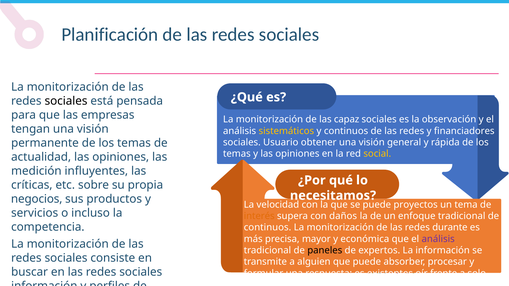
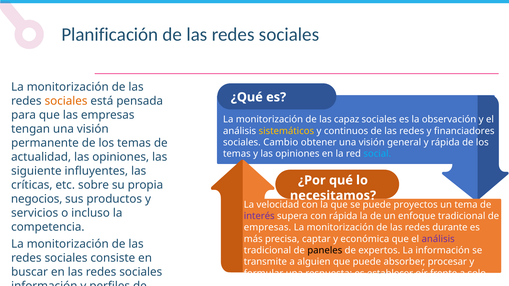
sociales at (66, 101) colour: black -> orange
Usuario: Usuario -> Cambio
social at (377, 154) colour: yellow -> light blue
medición: medición -> siguiente
interés colour: orange -> purple
con daños: daños -> rápida
continuos at (268, 228): continuos -> empresas
mayor: mayor -> captar
existentes: existentes -> establecer
